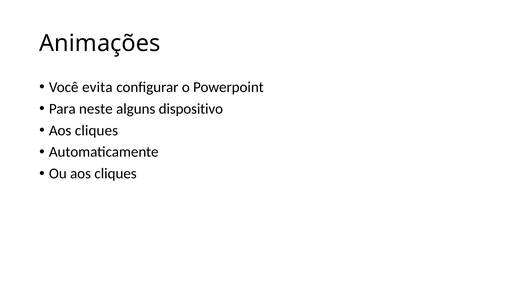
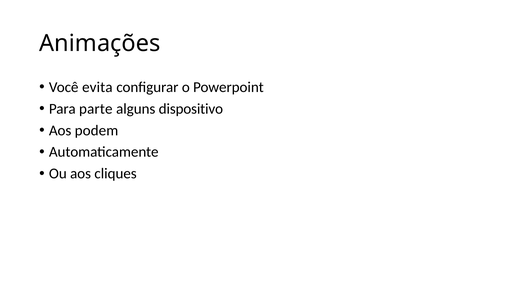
neste: neste -> parte
cliques at (96, 130): cliques -> podem
